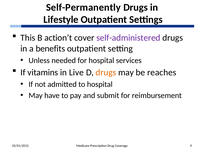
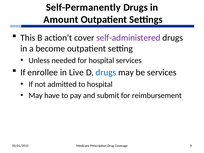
Lifestyle: Lifestyle -> Amount
benefits: benefits -> become
vitamins: vitamins -> enrollee
drugs at (106, 72) colour: orange -> blue
be reaches: reaches -> services
